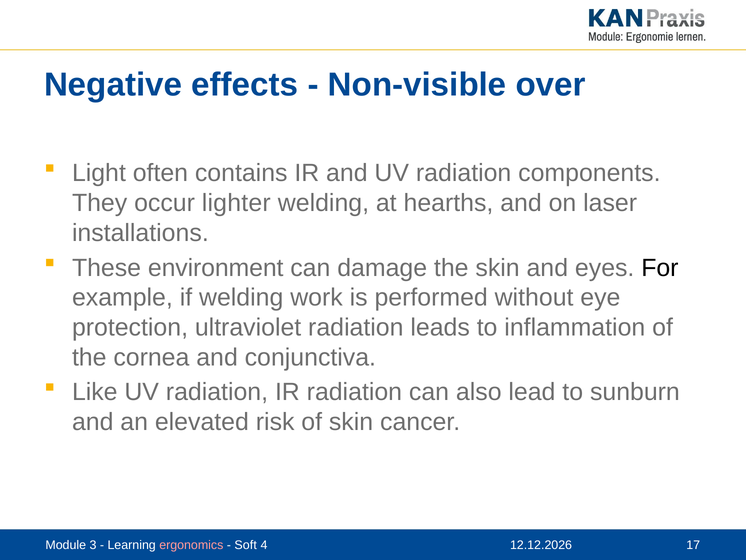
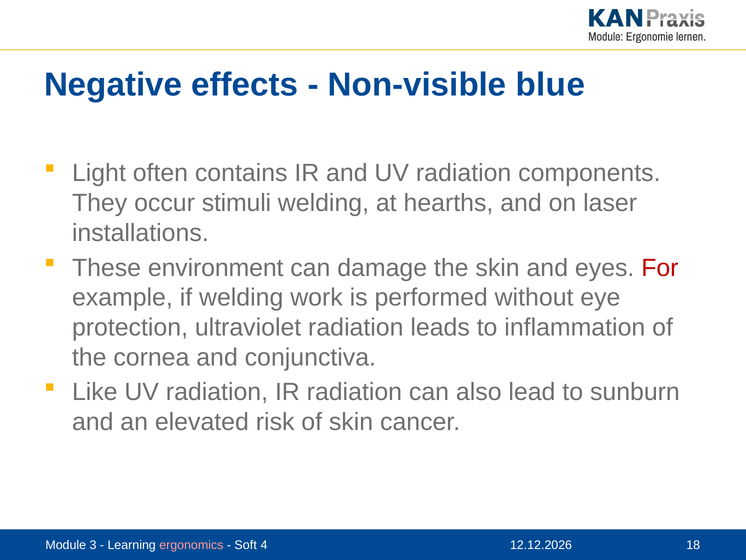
over: over -> blue
lighter: lighter -> stimuli
For colour: black -> red
17: 17 -> 18
